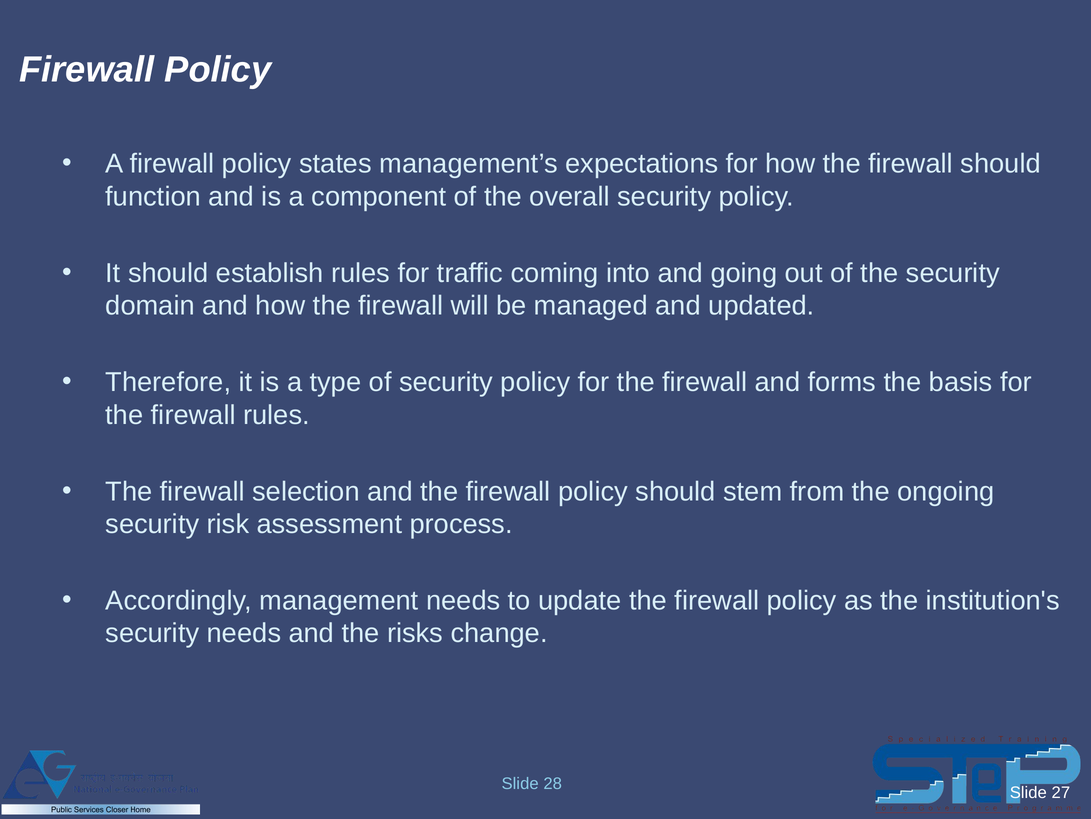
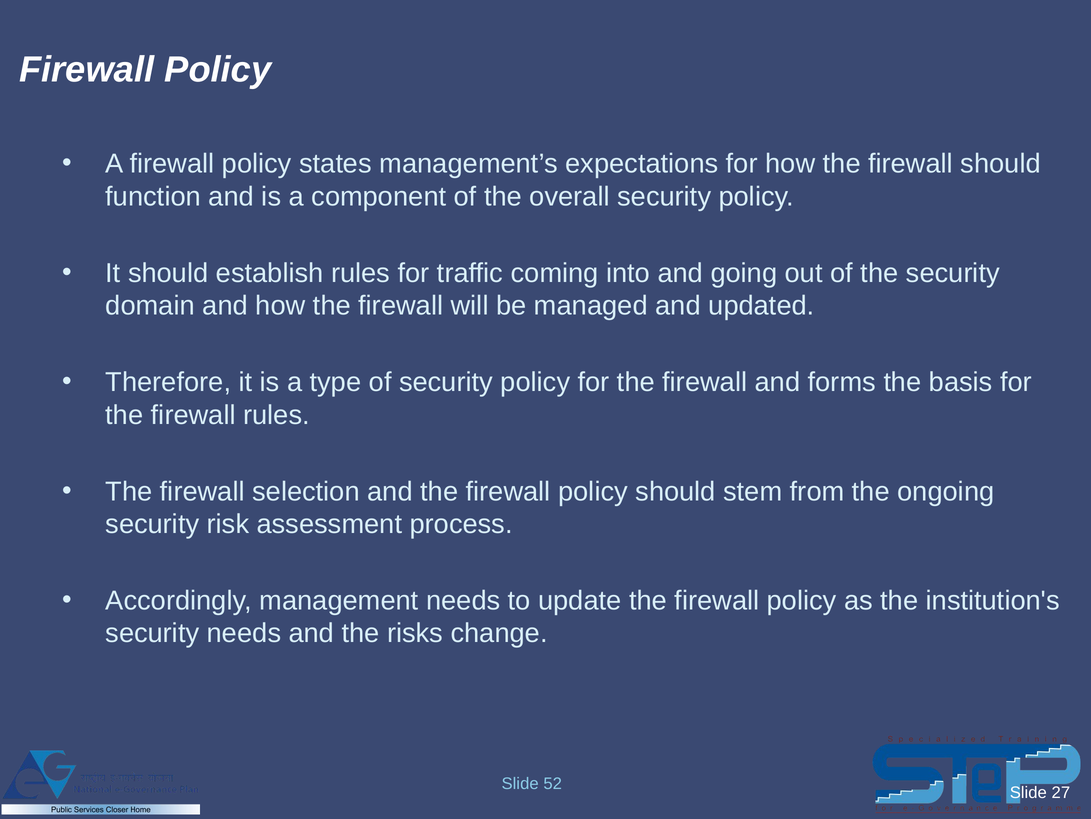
28: 28 -> 52
